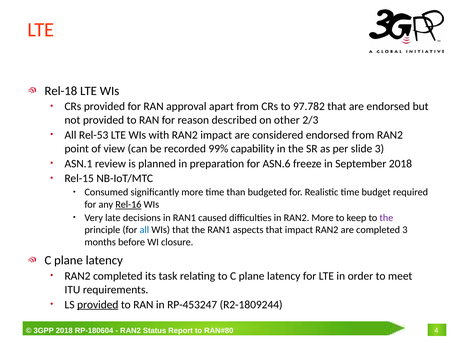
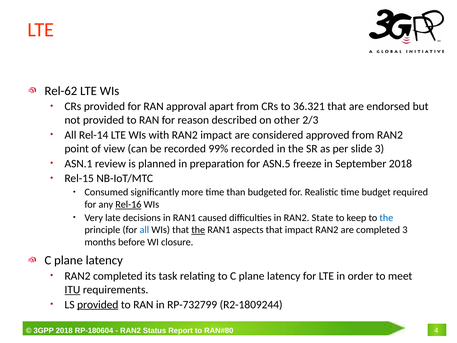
Rel-18: Rel-18 -> Rel-62
97.782: 97.782 -> 36.321
Rel-53: Rel-53 -> Rel-14
considered endorsed: endorsed -> approved
99% capability: capability -> recorded
ASN.6: ASN.6 -> ASN.5
RAN2 More: More -> State
the at (386, 218) colour: purple -> blue
the at (198, 230) underline: none -> present
ITU underline: none -> present
RP-453247: RP-453247 -> RP-732799
